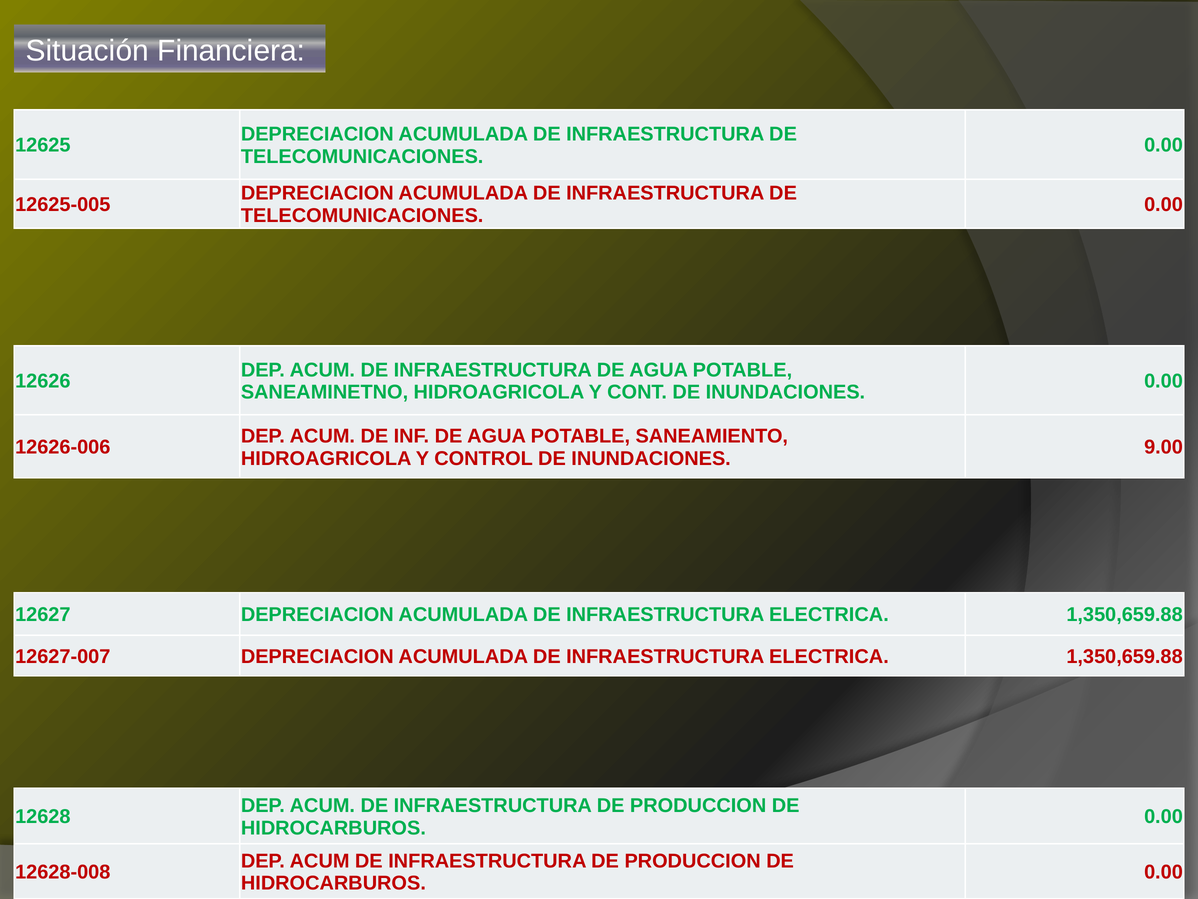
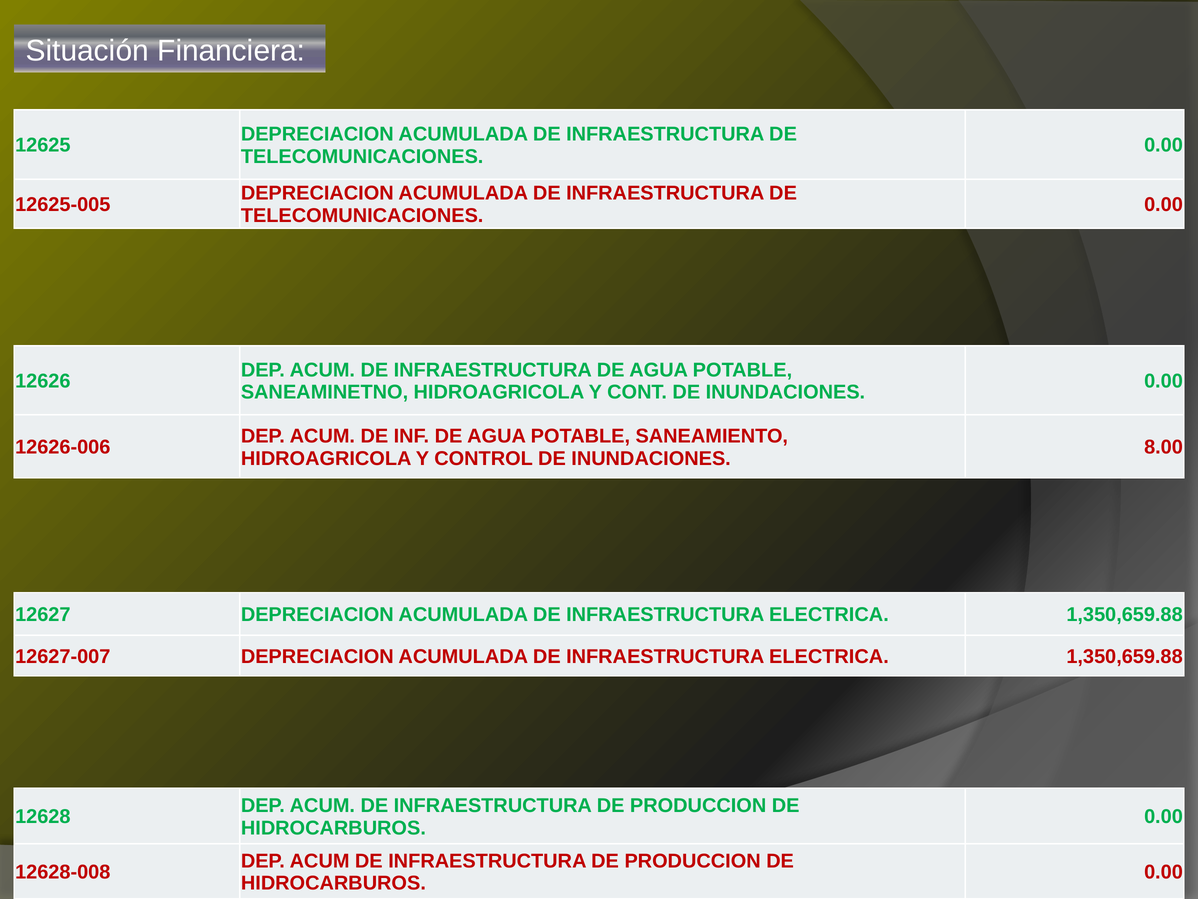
9.00: 9.00 -> 8.00
